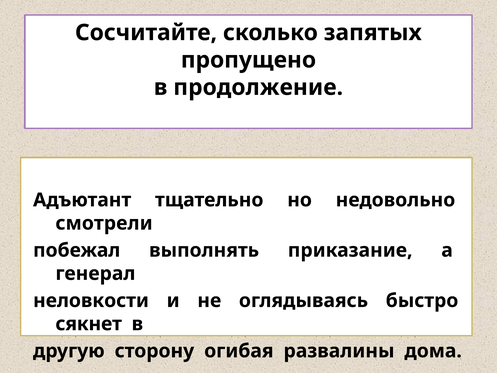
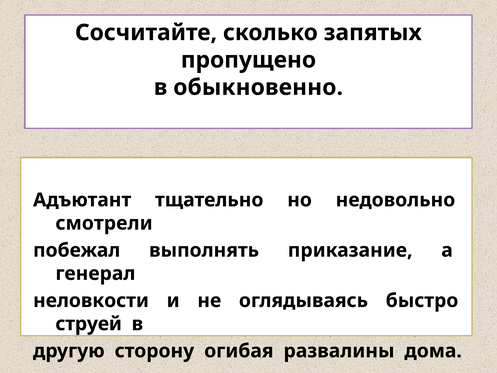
продолжение: продолжение -> обыкновенно
сякнет: сякнет -> струей
